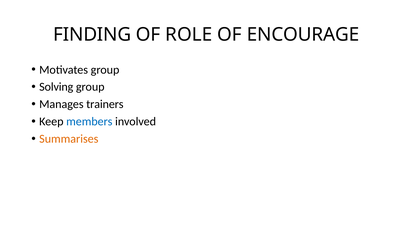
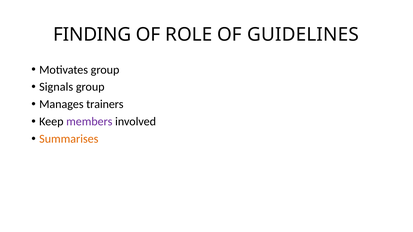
ENCOURAGE: ENCOURAGE -> GUIDELINES
Solving: Solving -> Signals
members colour: blue -> purple
